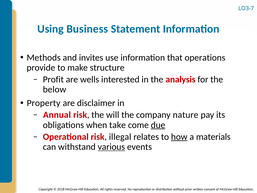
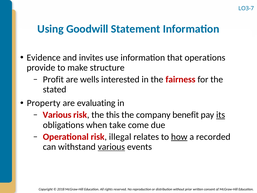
Business: Business -> Goodwill
Methods: Methods -> Evidence
analysis: analysis -> fairness
below: below -> stated
disclaimer: disclaimer -> evaluating
Annual at (57, 115): Annual -> Various
will: will -> this
nature: nature -> benefit
its underline: none -> present
due underline: present -> none
materials: materials -> recorded
